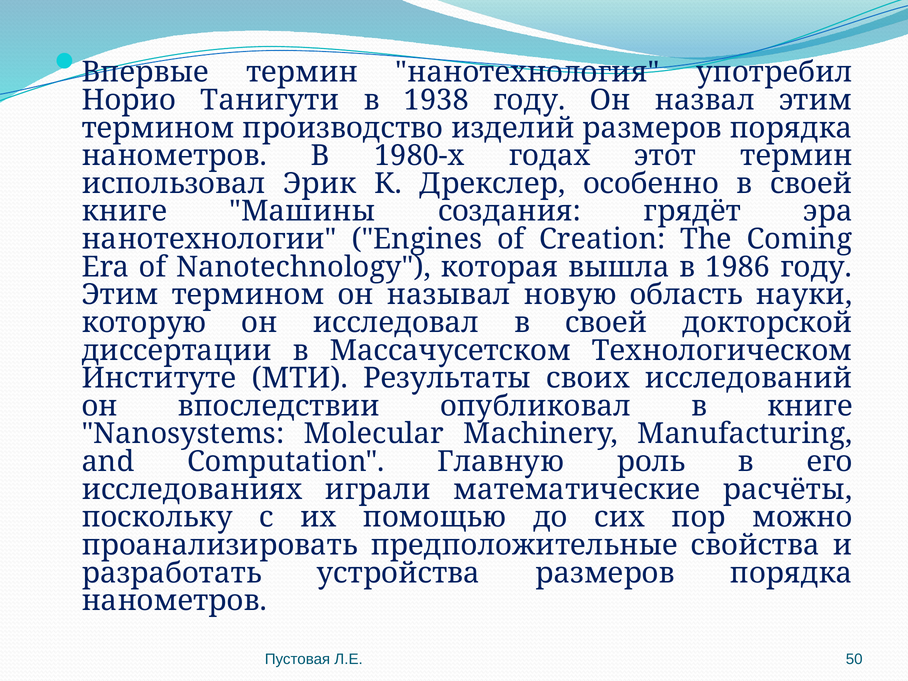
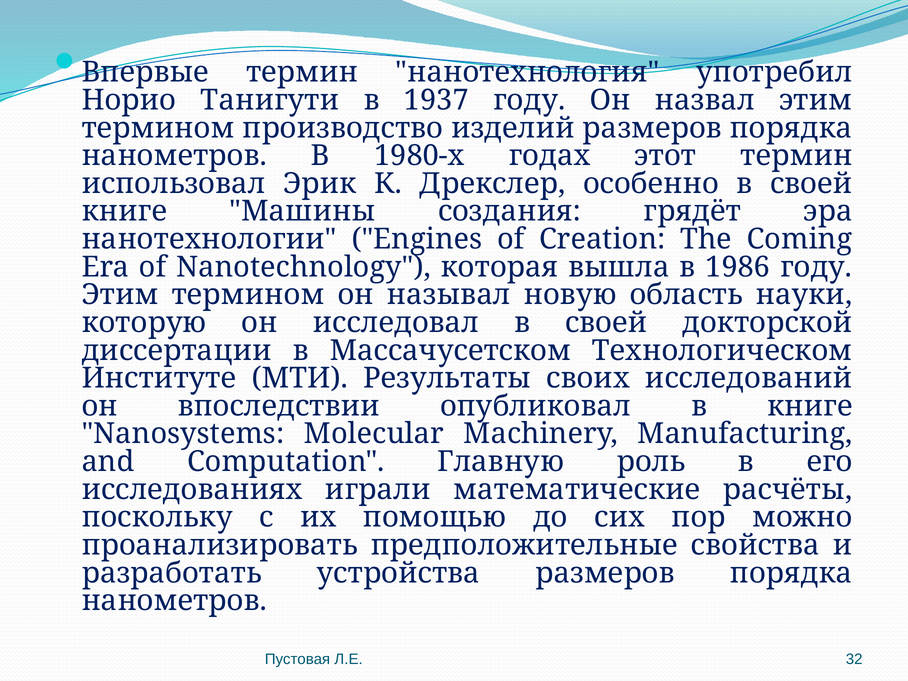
1938: 1938 -> 1937
50: 50 -> 32
